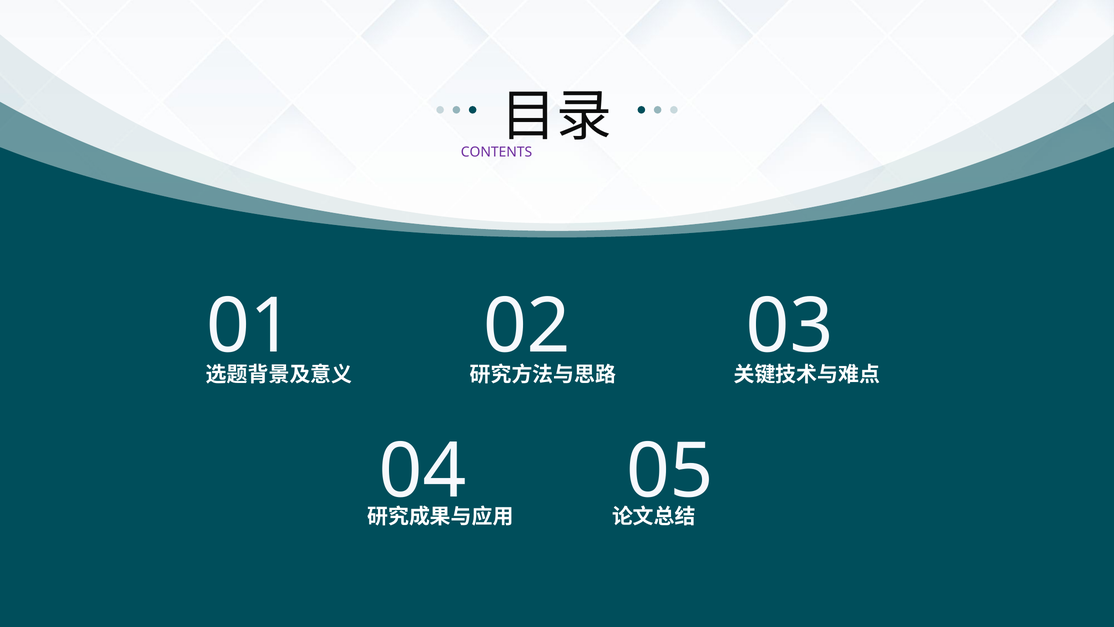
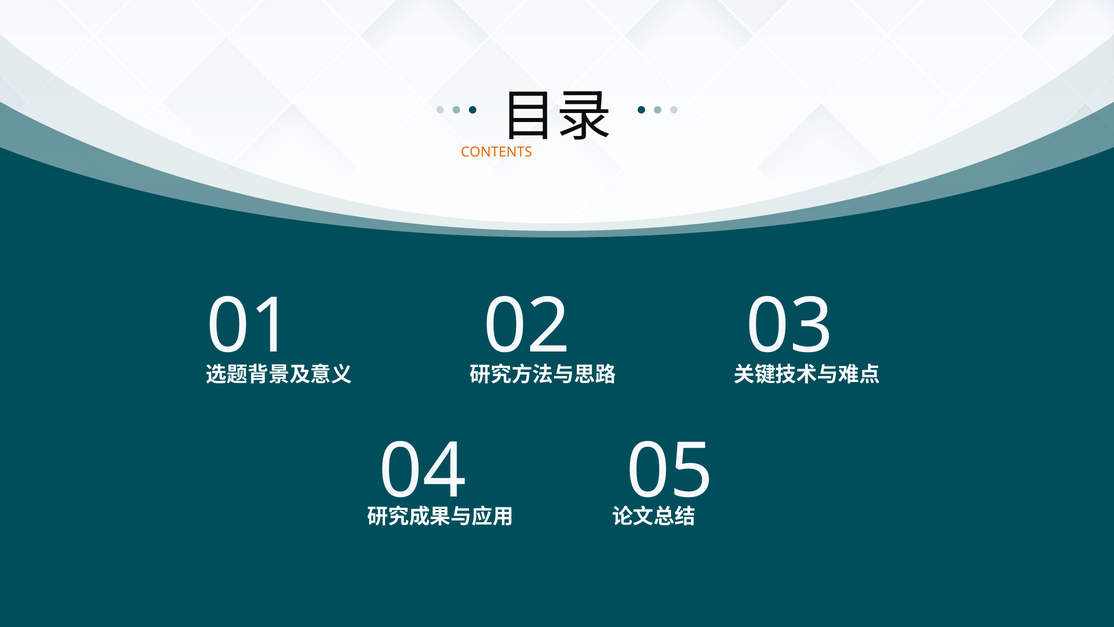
CONTENTS colour: purple -> orange
